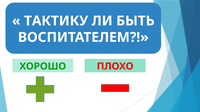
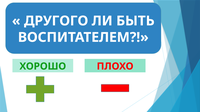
ТАКТИКУ: ТАКТИКУ -> ДРУГОГО
